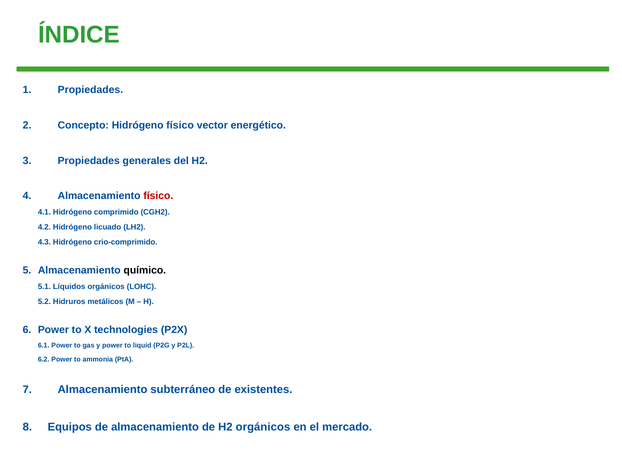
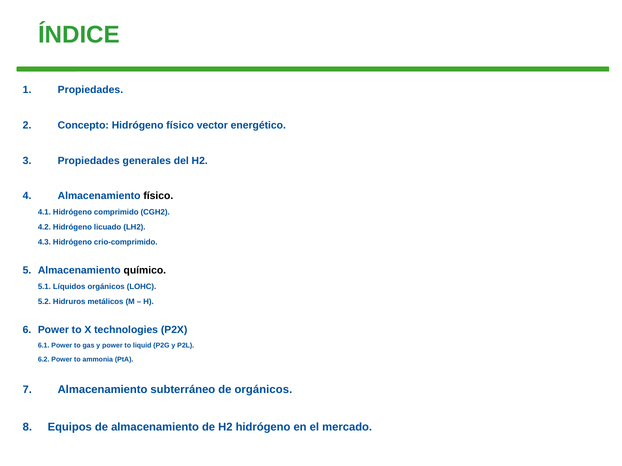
físico at (158, 196) colour: red -> black
de existentes: existentes -> orgánicos
H2 orgánicos: orgánicos -> hidrógeno
